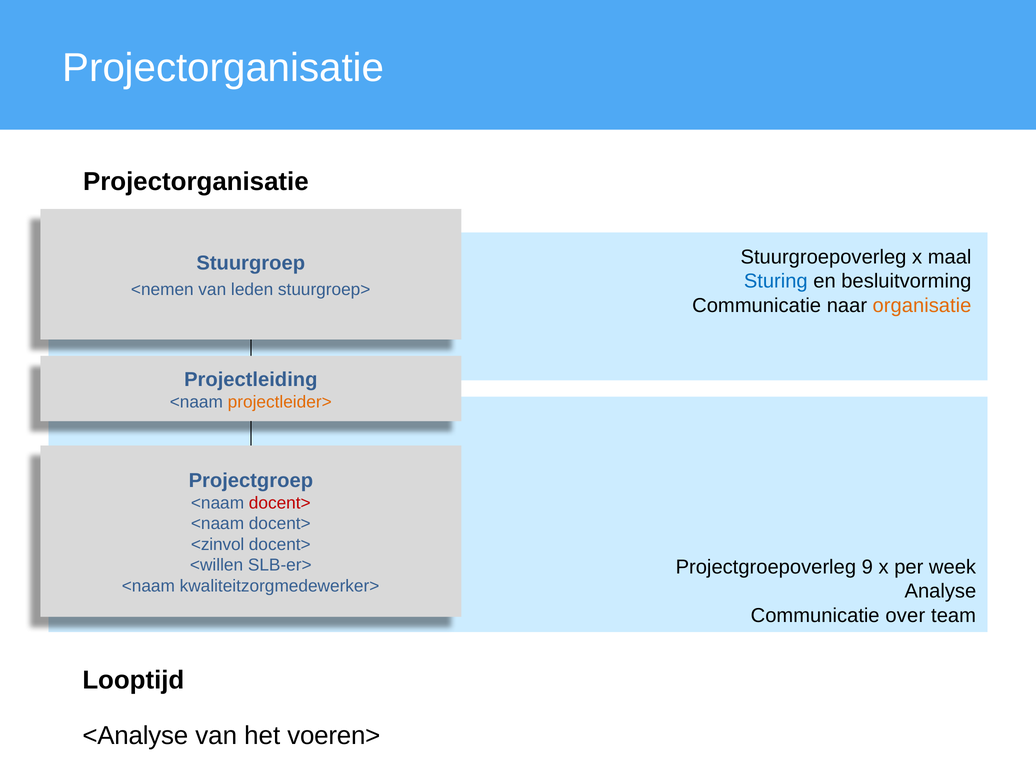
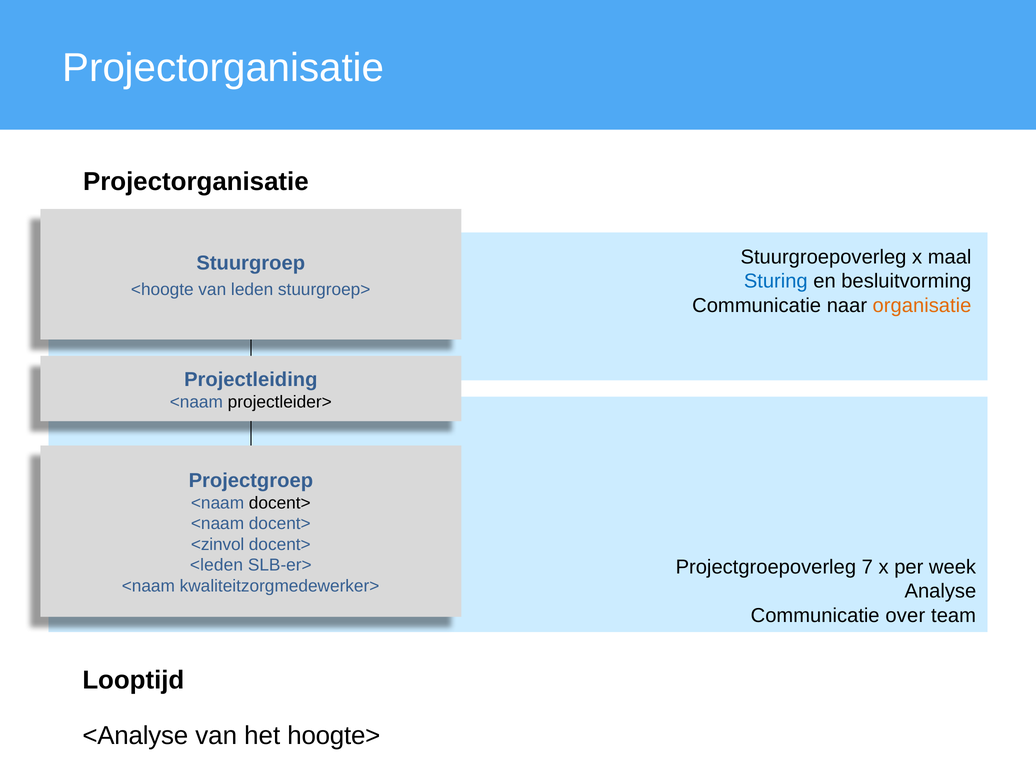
<nemen: <nemen -> <hoogte
projectleider> colour: orange -> black
docent> at (280, 503) colour: red -> black
<willen: <willen -> <leden
9: 9 -> 7
voeren>: voeren> -> hoogte>
